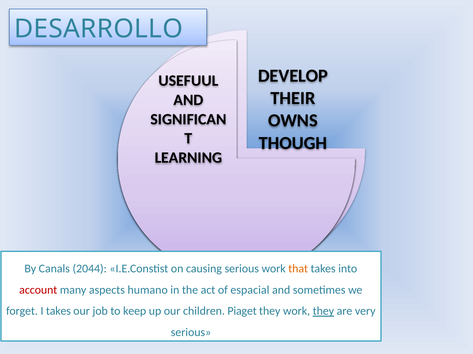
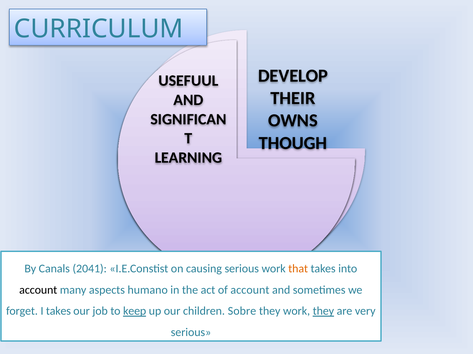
DESARROLLO: DESARROLLO -> CURRICULUM
2044: 2044 -> 2041
account at (38, 290) colour: red -> black
of espacial: espacial -> account
keep underline: none -> present
Piaget: Piaget -> Sobre
